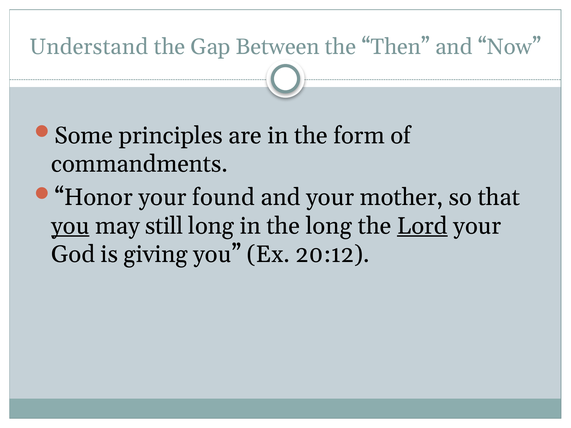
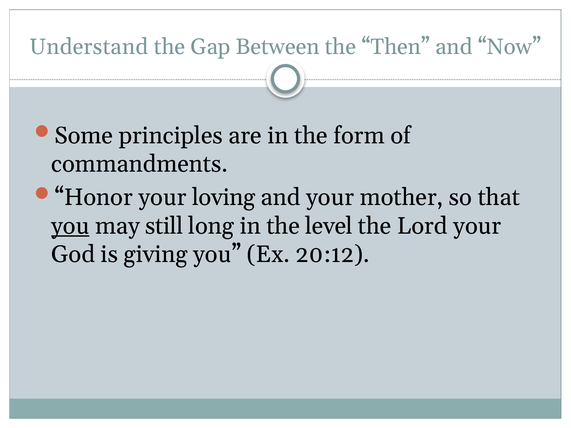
found: found -> loving
the long: long -> level
Lord underline: present -> none
